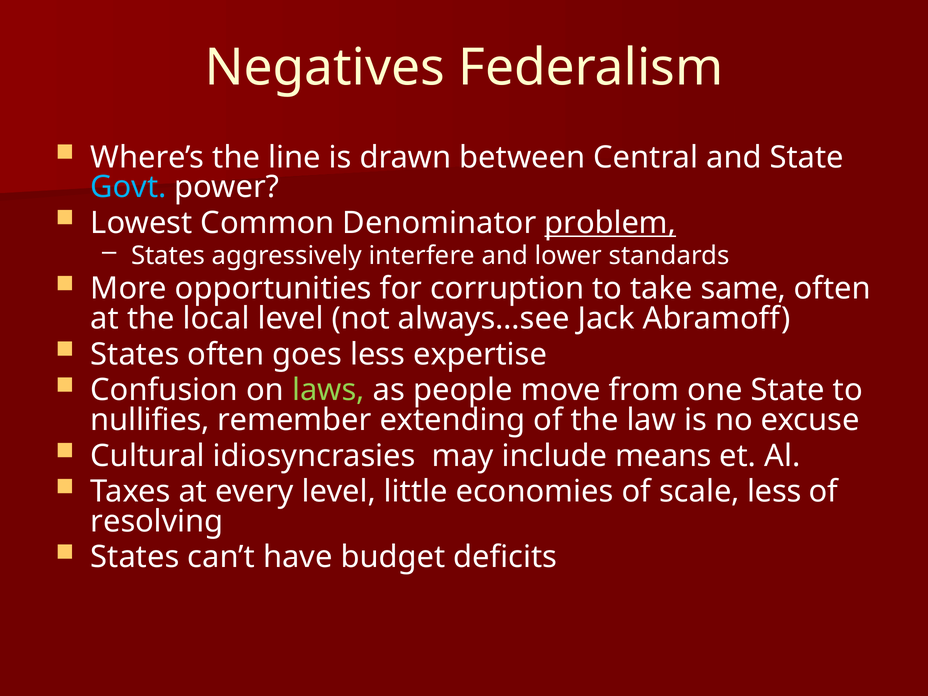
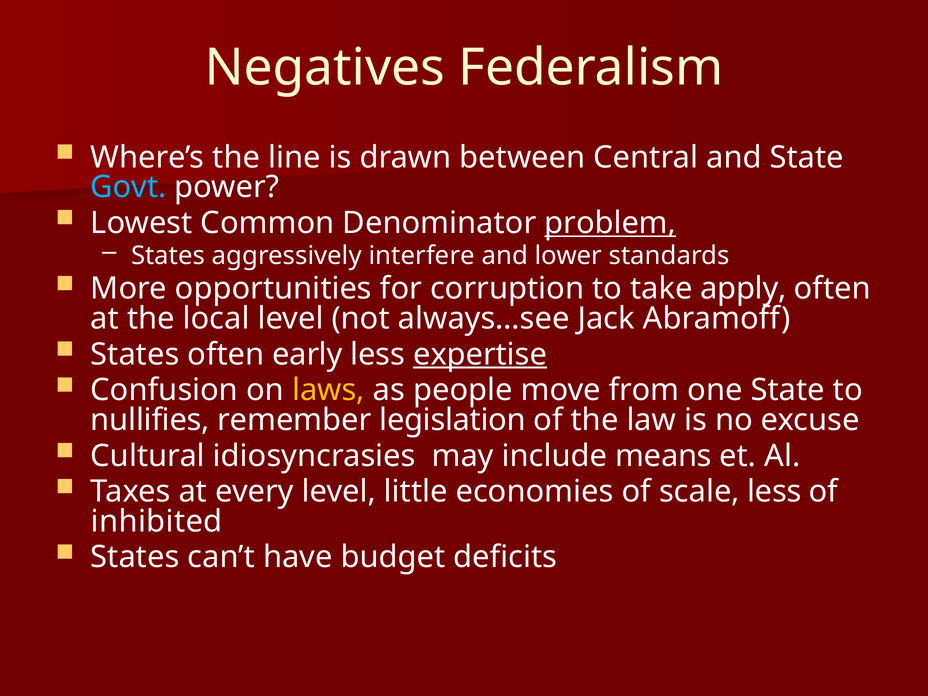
same: same -> apply
goes: goes -> early
expertise underline: none -> present
laws colour: light green -> yellow
extending: extending -> legislation
resolving: resolving -> inhibited
